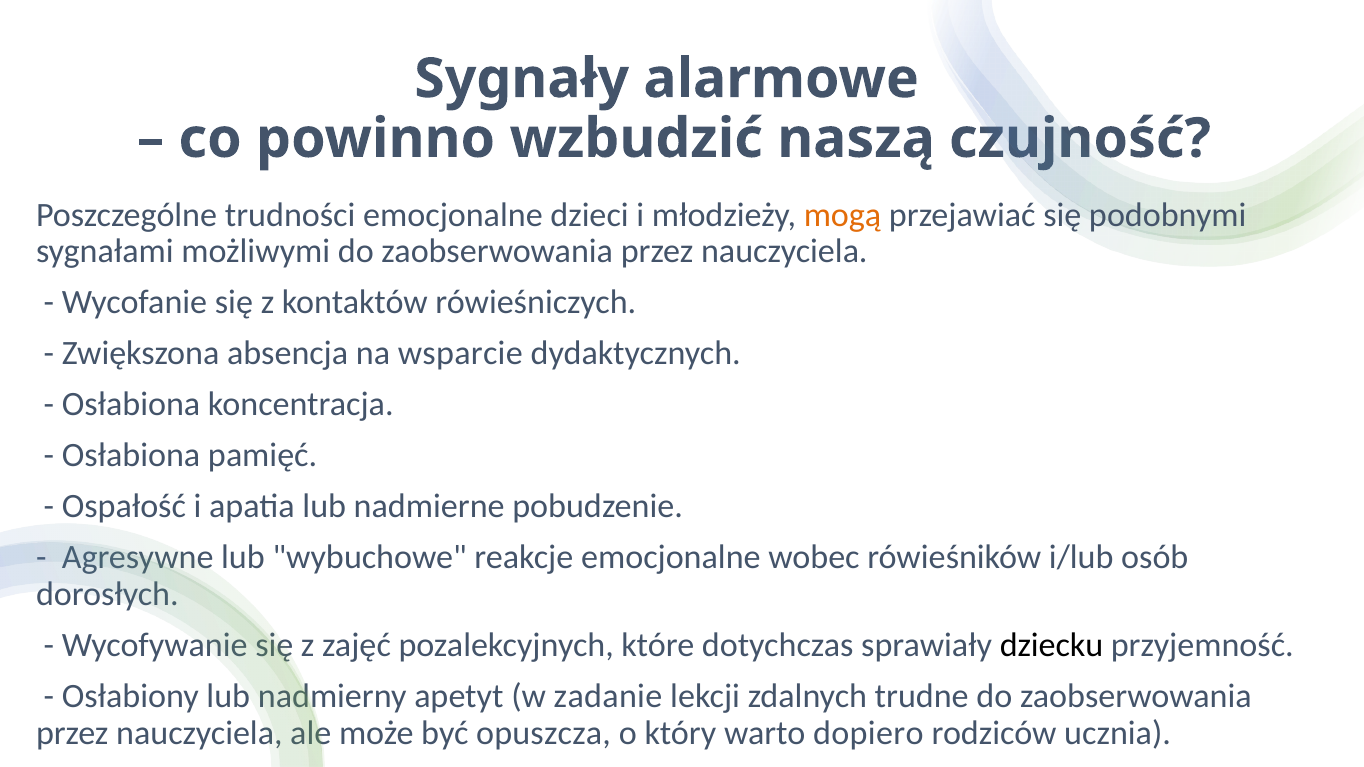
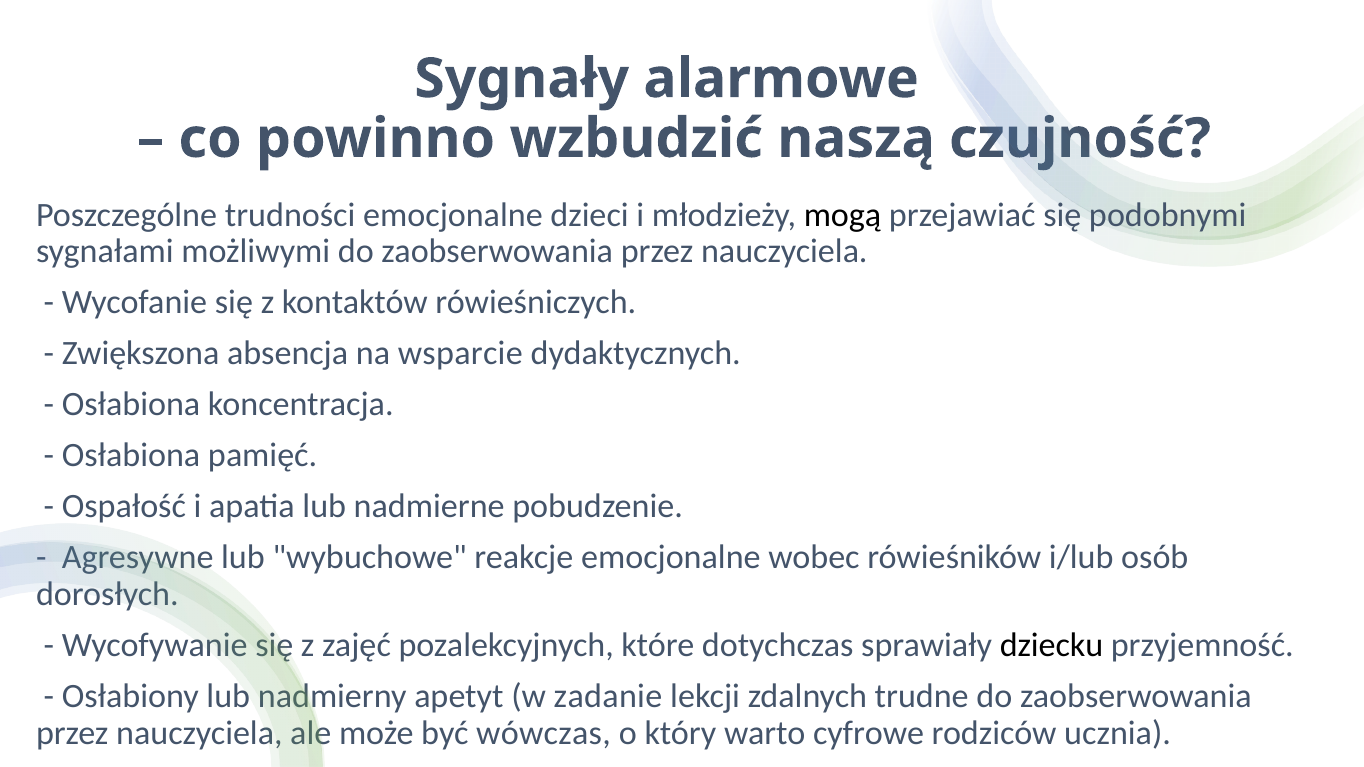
mogą colour: orange -> black
opuszcza: opuszcza -> wówczas
dopiero: dopiero -> cyfrowe
